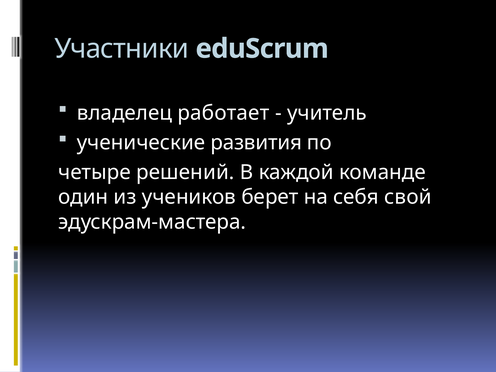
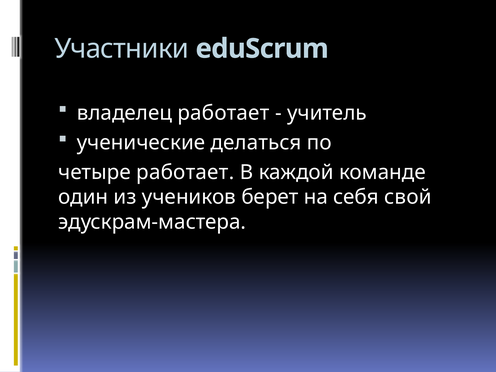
развития: развития -> делаться
четыре решений: решений -> работает
